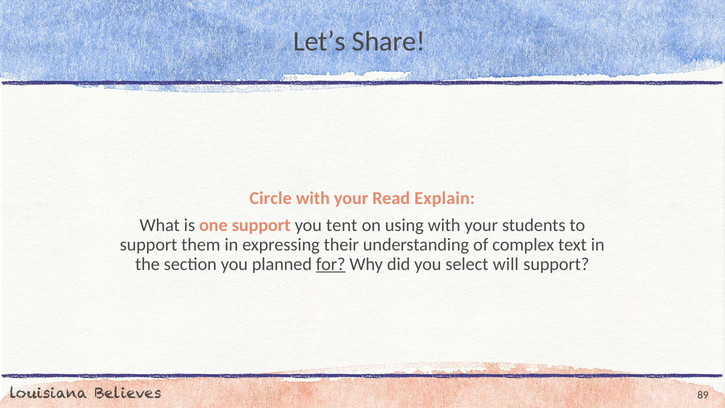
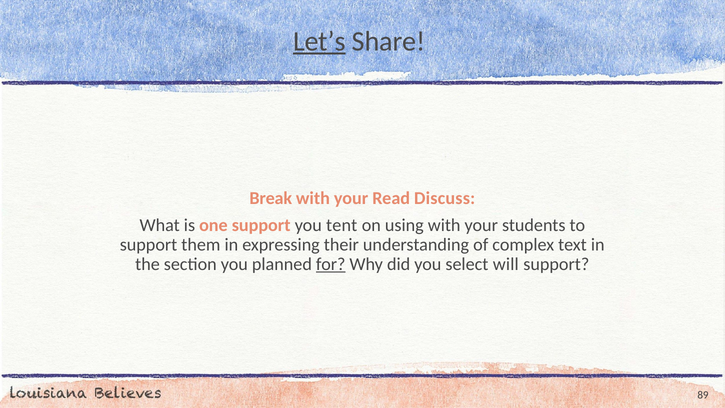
Let’s underline: none -> present
Circle: Circle -> Break
Explain: Explain -> Discuss
